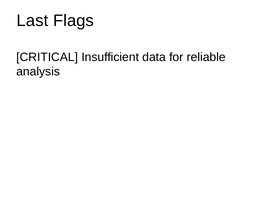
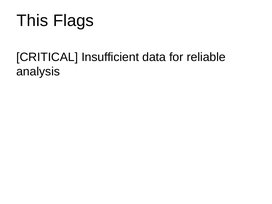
Last: Last -> This
